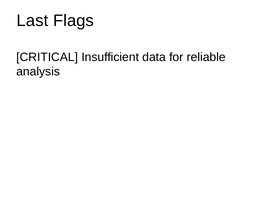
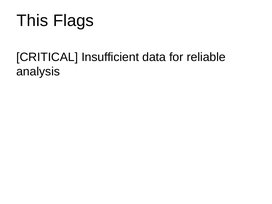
Last: Last -> This
